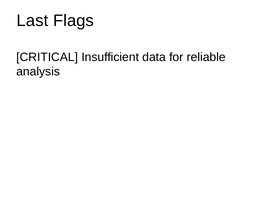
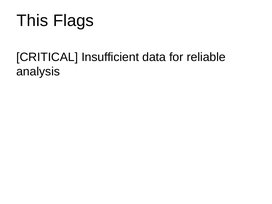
Last: Last -> This
